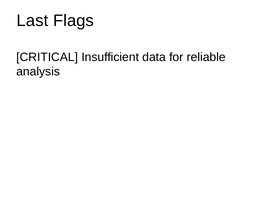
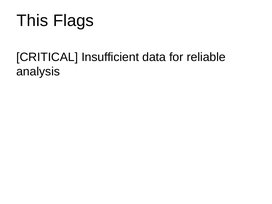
Last: Last -> This
